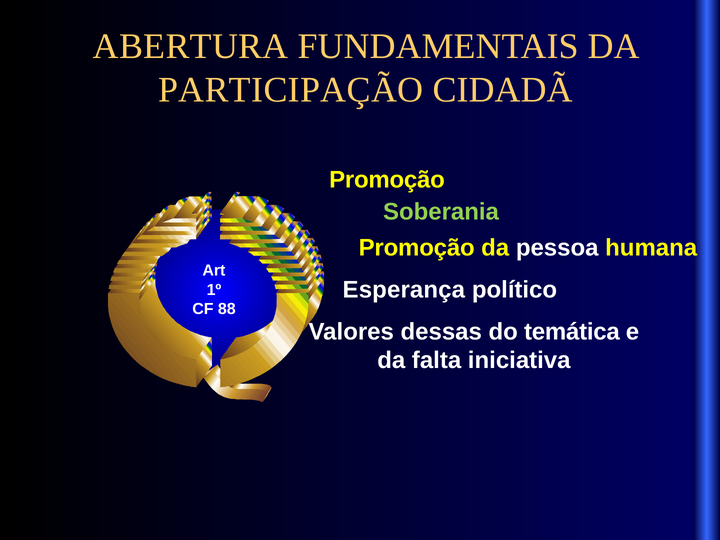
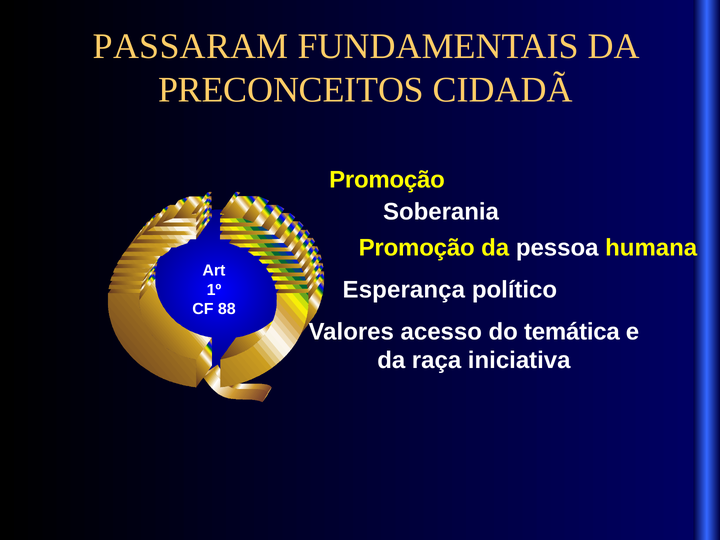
ABERTURA: ABERTURA -> PASSARAM
PARTICIPAÇÃO: PARTICIPAÇÃO -> PRECONCEITOS
Soberania colour: light green -> white
dessas: dessas -> acesso
falta: falta -> raça
